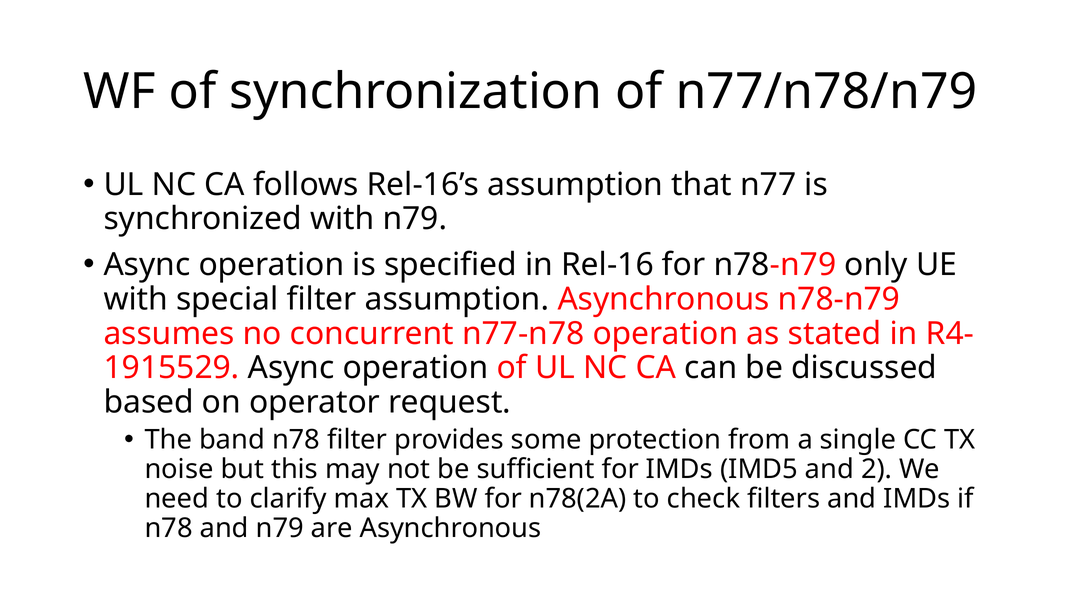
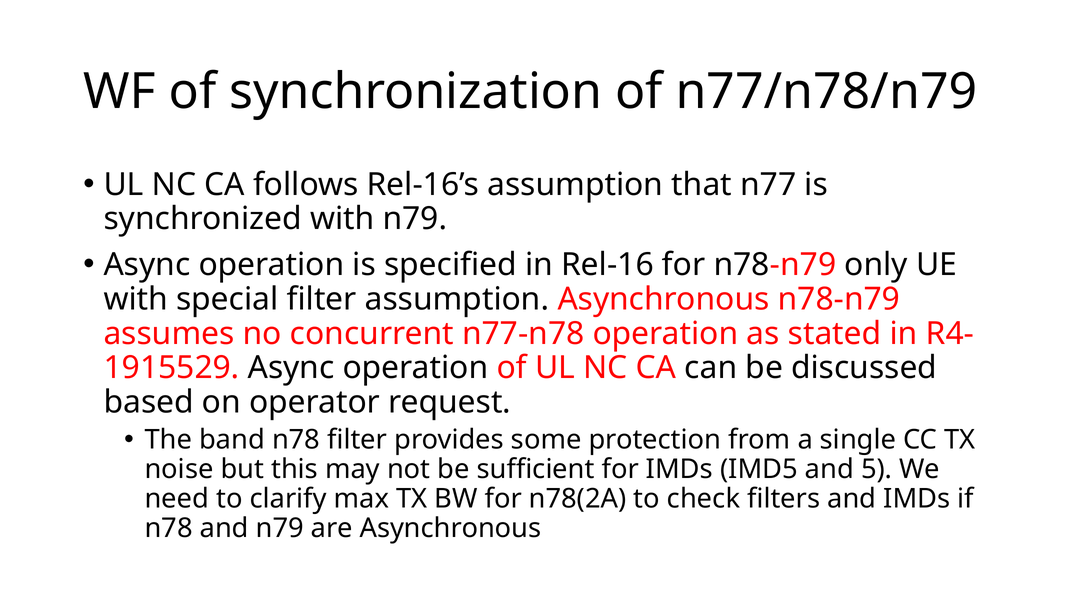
2: 2 -> 5
